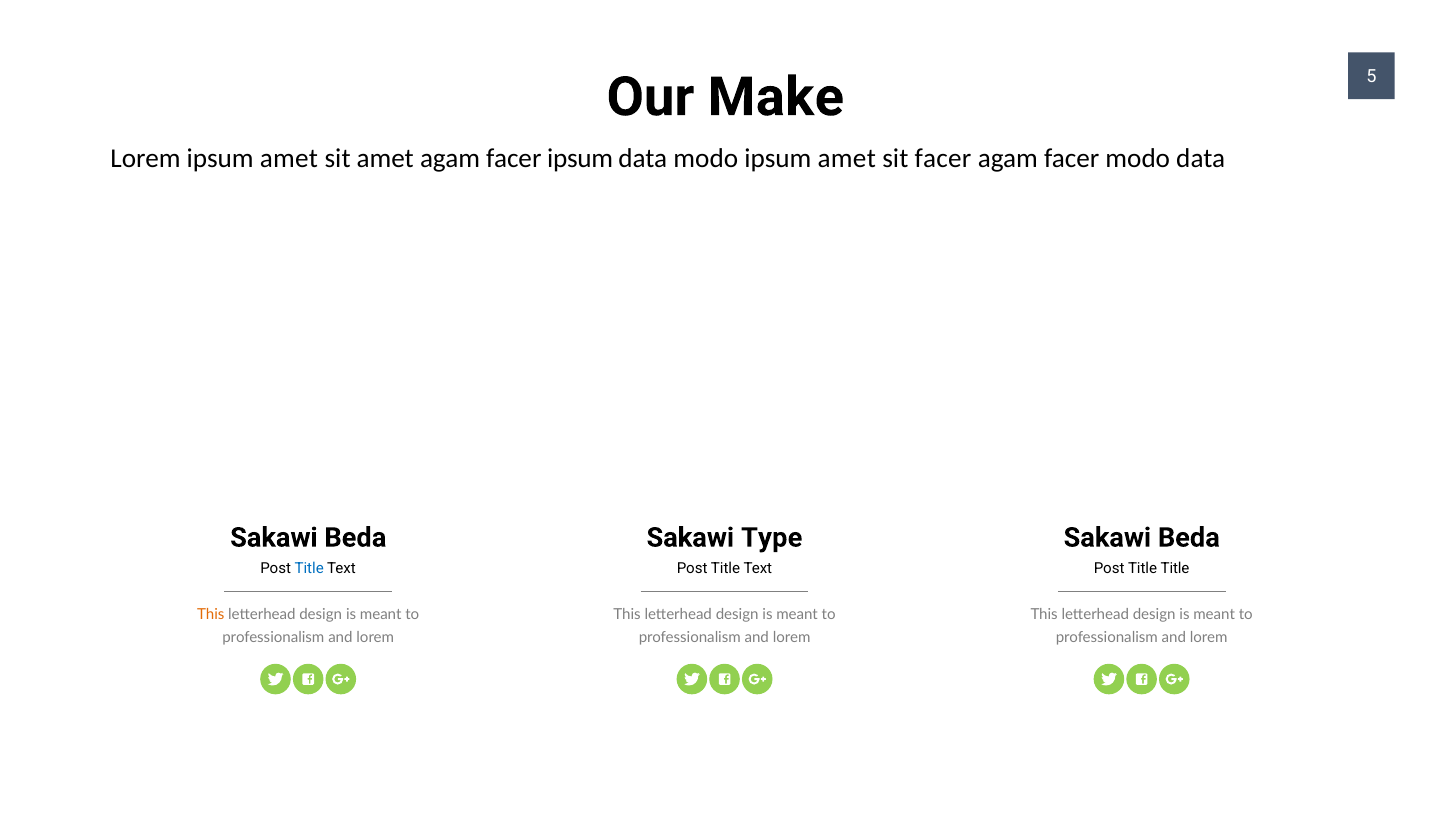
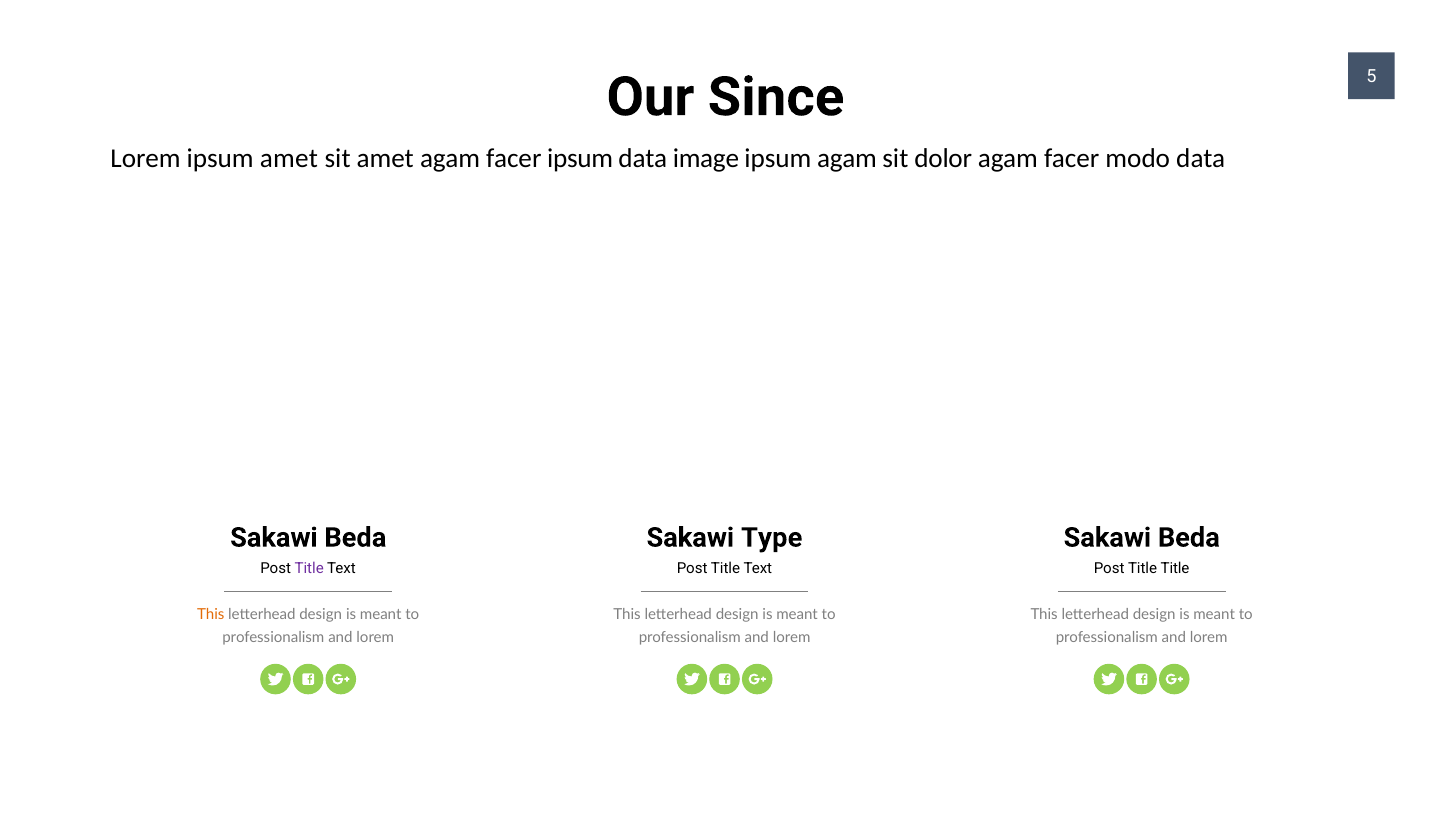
Make: Make -> Since
data modo: modo -> image
amet at (847, 159): amet -> agam
sit facer: facer -> dolor
Title at (309, 568) colour: blue -> purple
